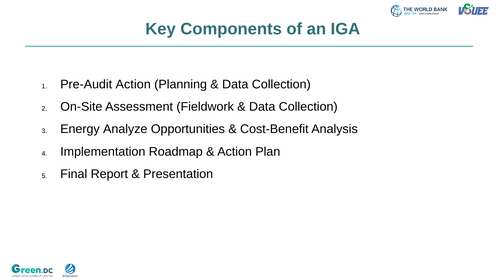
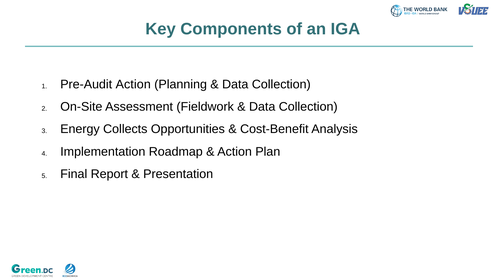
Analyze: Analyze -> Collects
